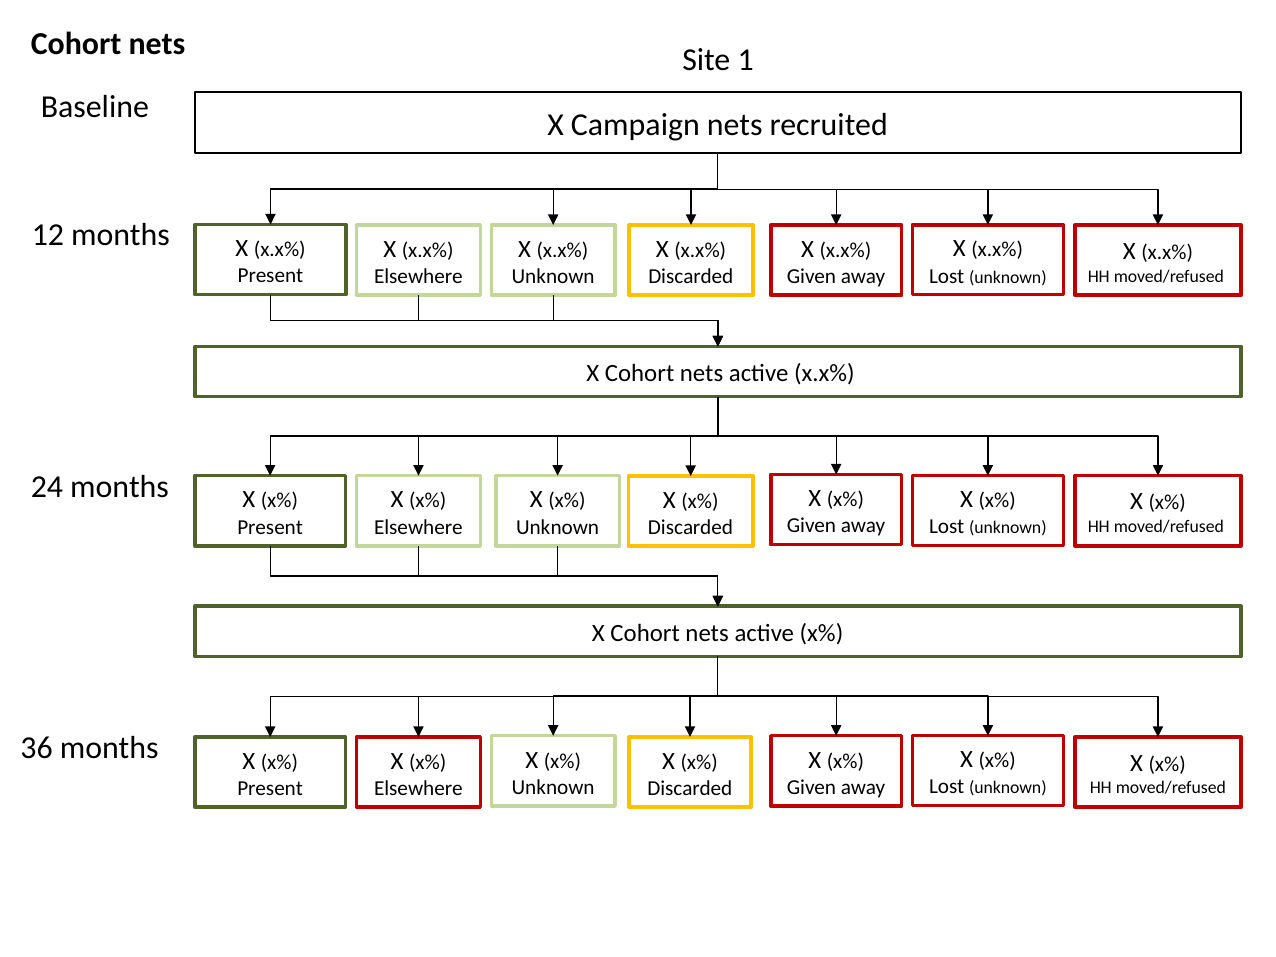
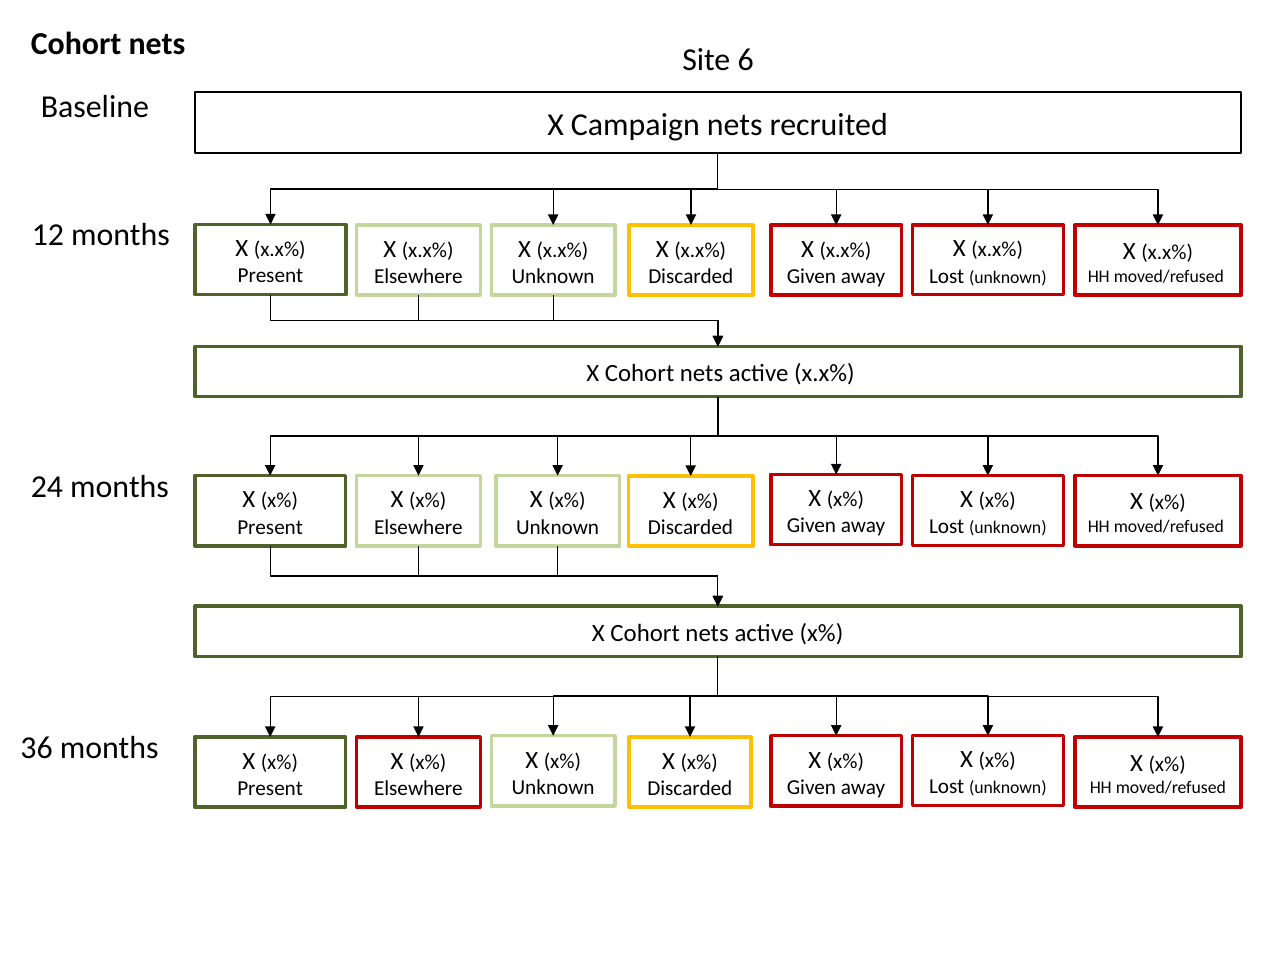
1: 1 -> 6
